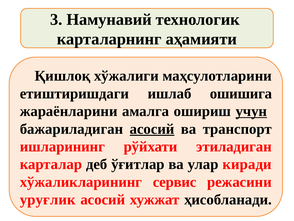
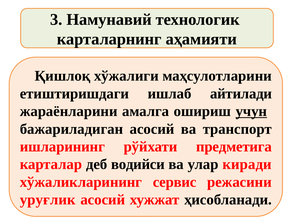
ошишига: ошишига -> айтилади
асосий at (152, 129) underline: present -> none
этиладиган: этиладиган -> предметига
ўғитлар: ўғитлар -> водийси
